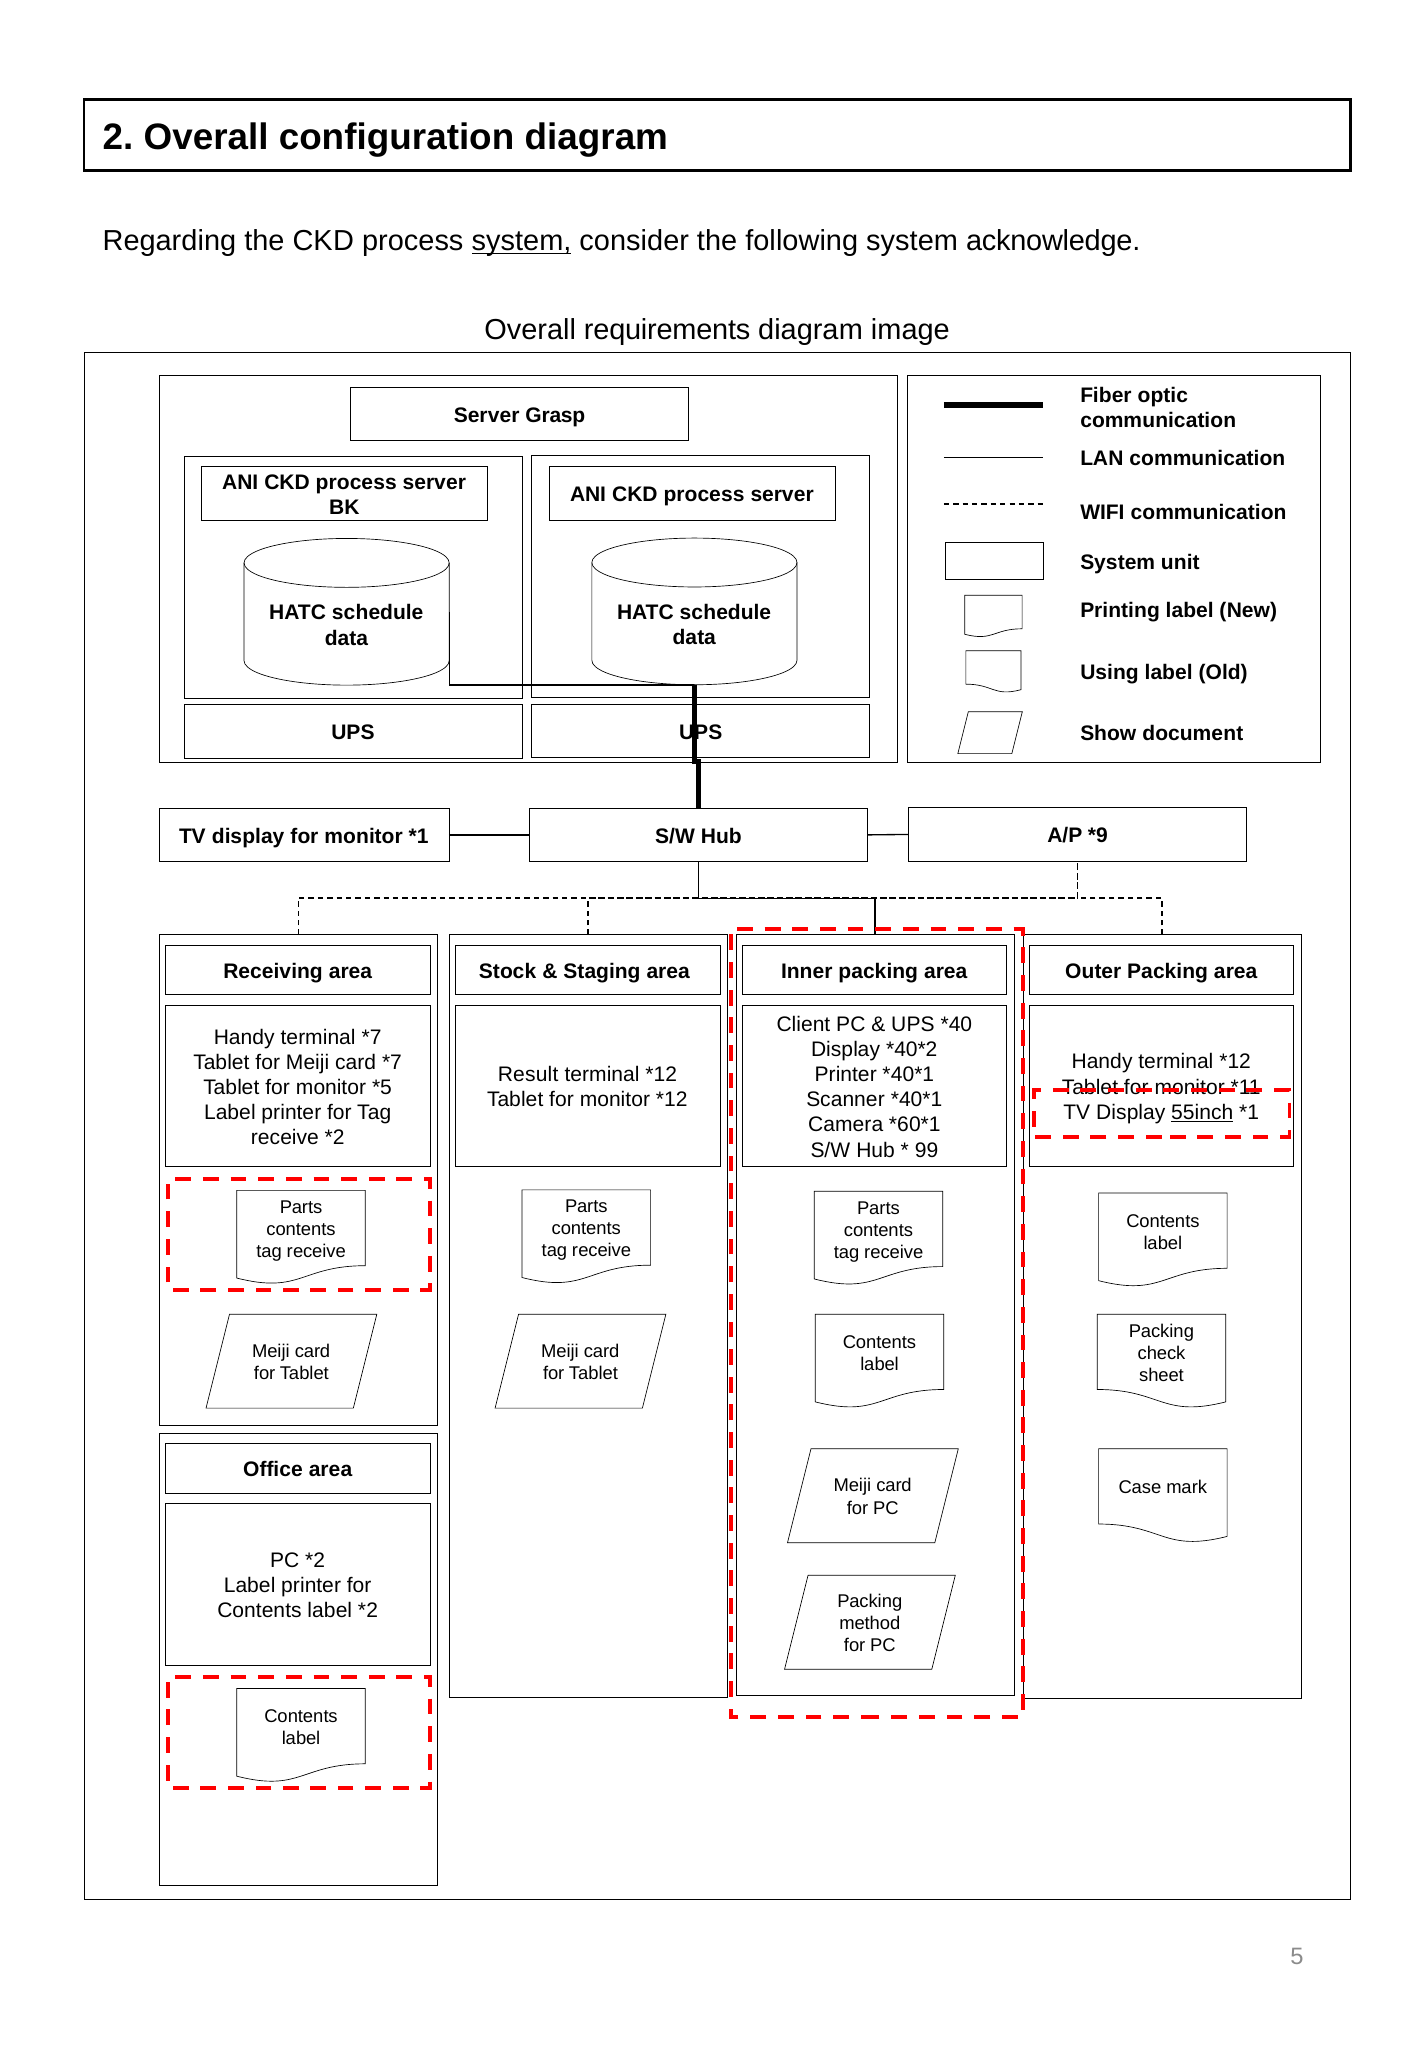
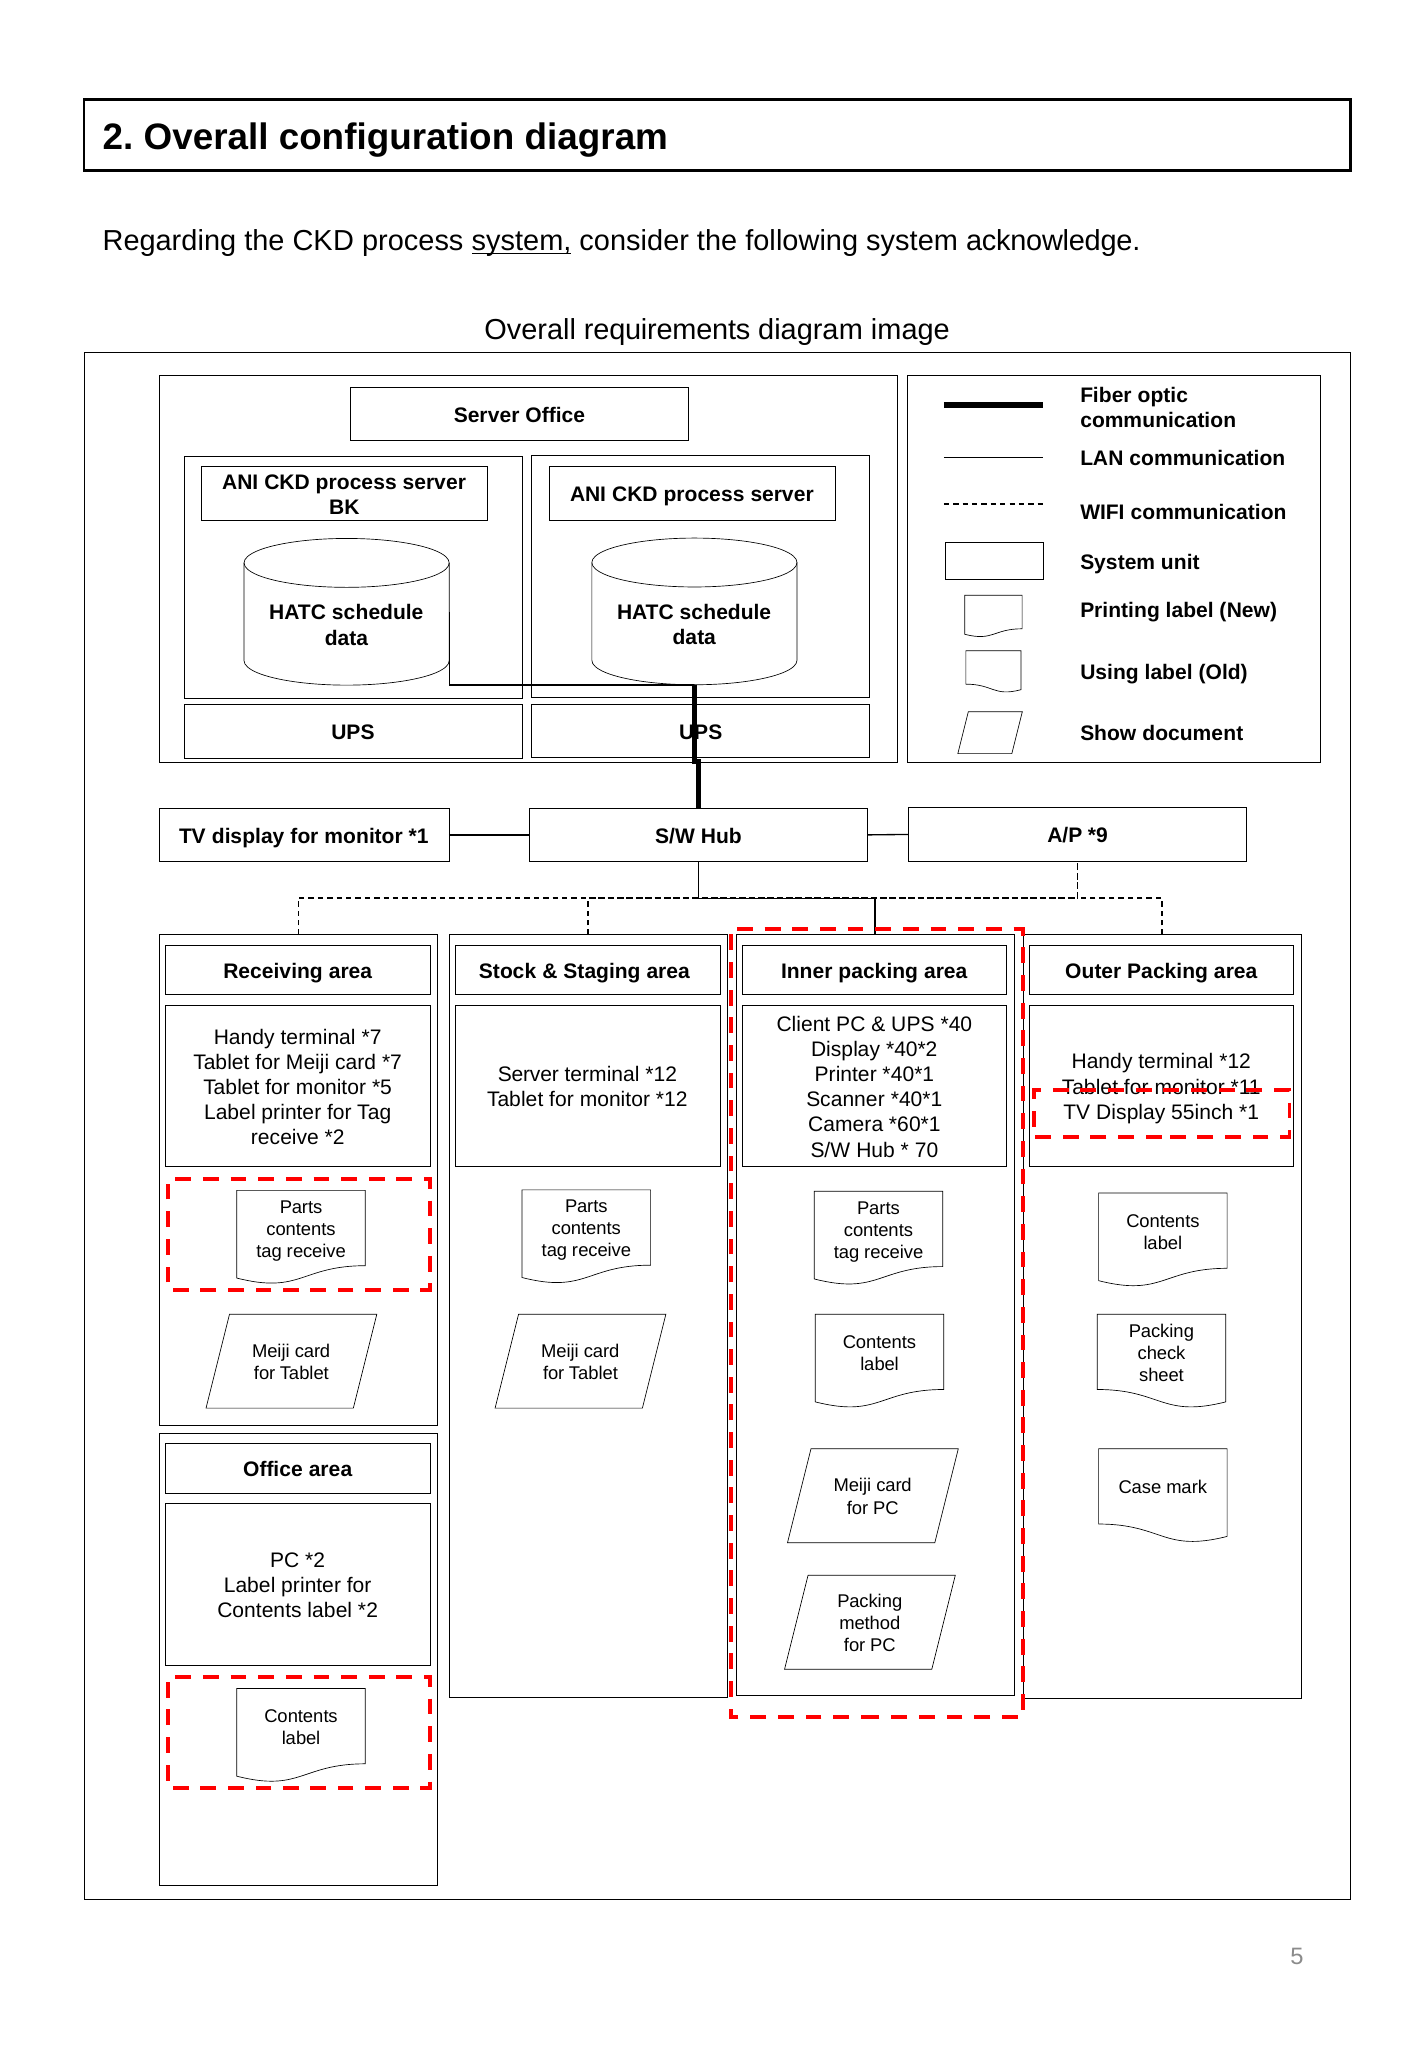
Server Grasp: Grasp -> Office
Result at (528, 1075): Result -> Server
55inch underline: present -> none
99: 99 -> 70
